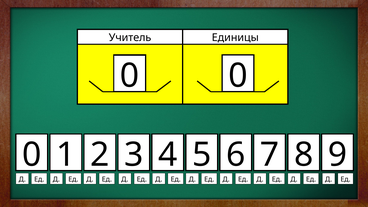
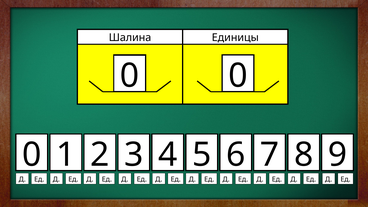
Учитель: Учитель -> Шалина
